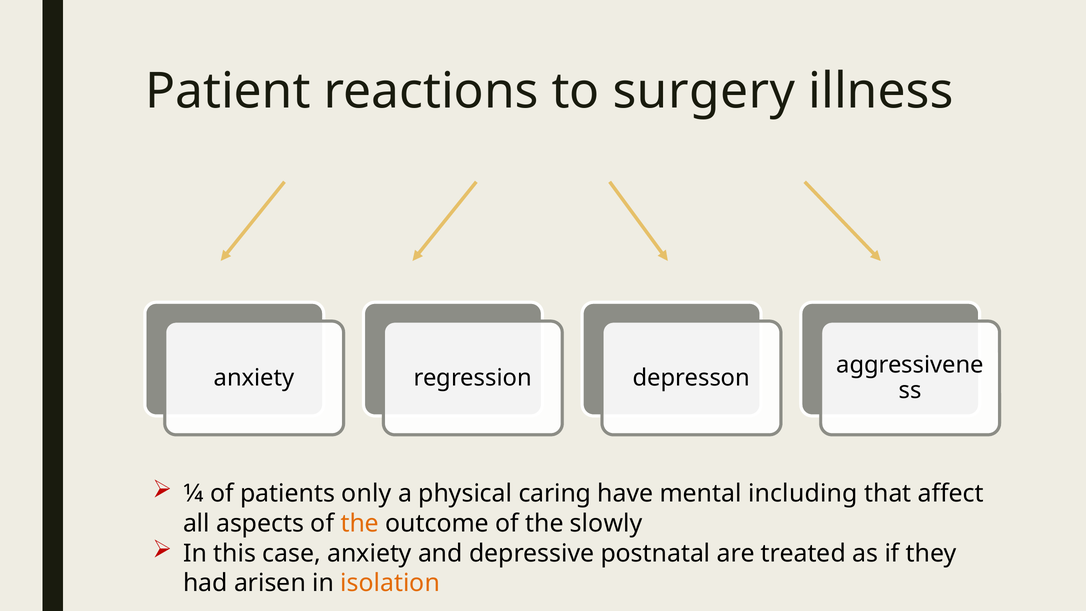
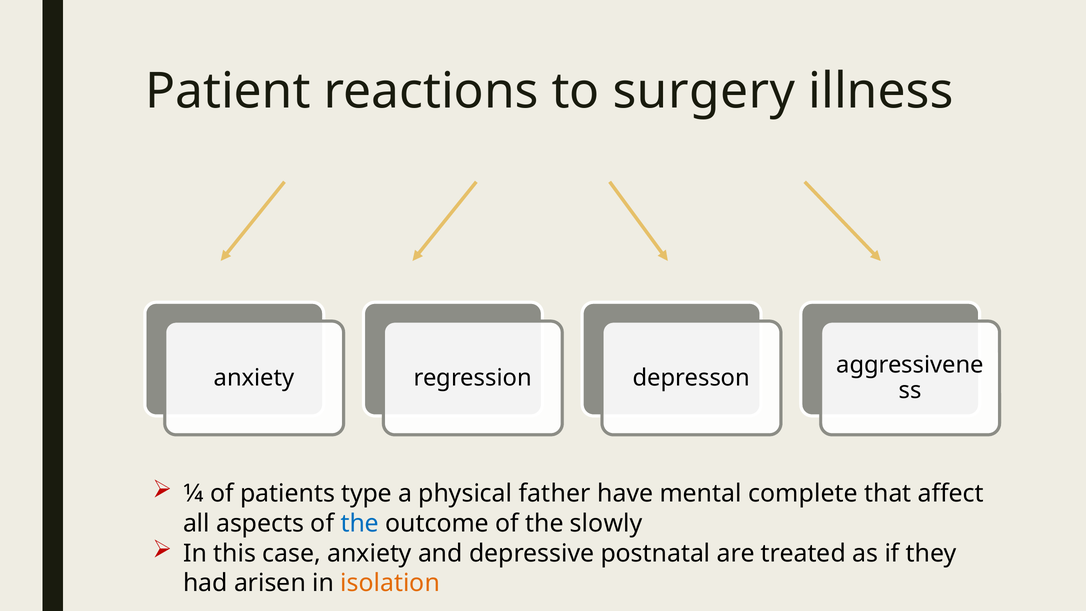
only: only -> type
caring: caring -> father
including: including -> complete
the at (360, 523) colour: orange -> blue
